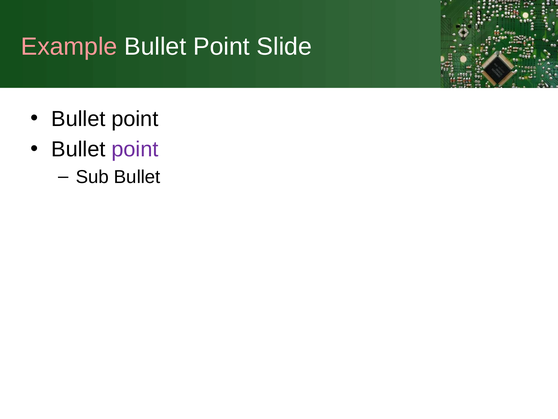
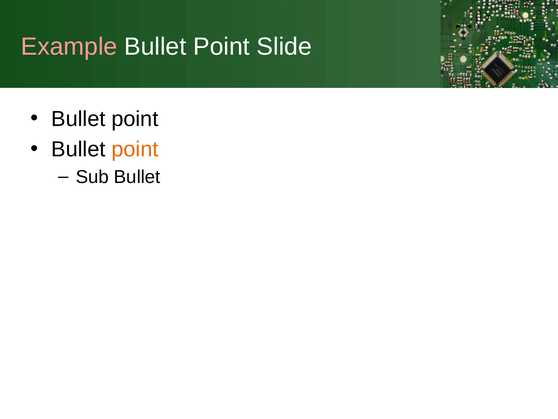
point at (135, 149) colour: purple -> orange
